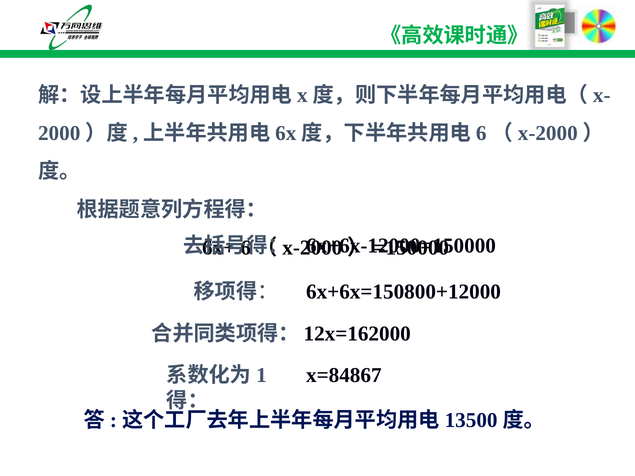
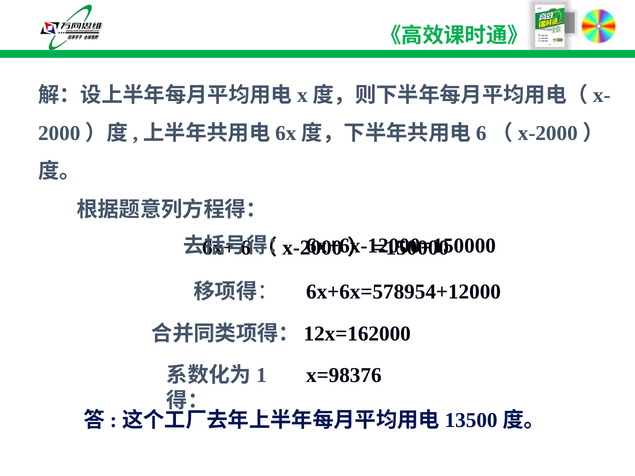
6x+6x=150800+12000: 6x+6x=150800+12000 -> 6x+6x=578954+12000
x=84867: x=84867 -> x=98376
